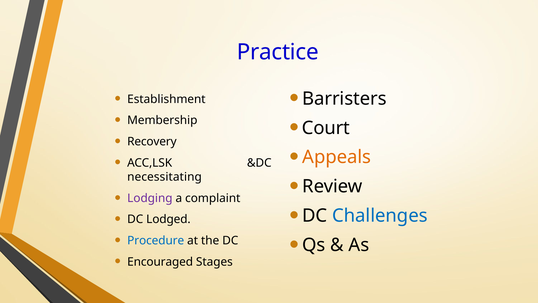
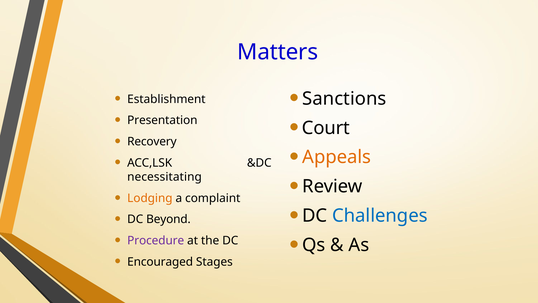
Practice: Practice -> Matters
Barristers: Barristers -> Sanctions
Membership: Membership -> Presentation
Lodging colour: purple -> orange
Lodged: Lodged -> Beyond
Procedure colour: blue -> purple
